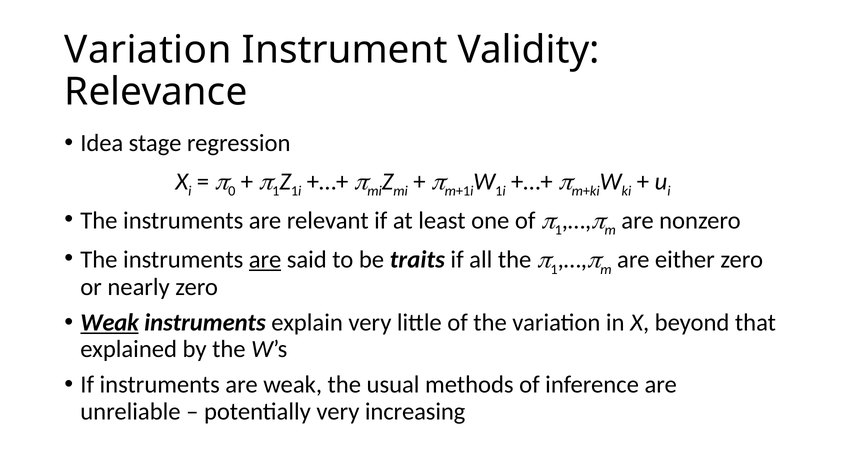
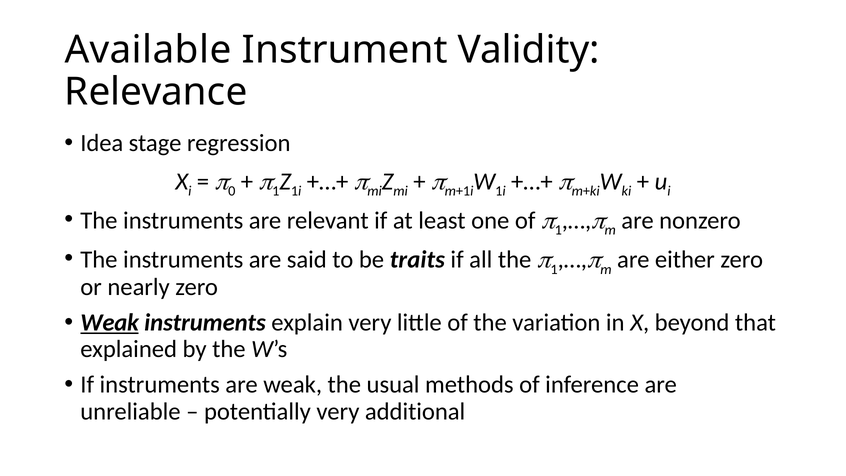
Variation at (148, 50): Variation -> Available
are at (265, 260) underline: present -> none
increasing: increasing -> additional
